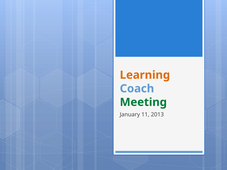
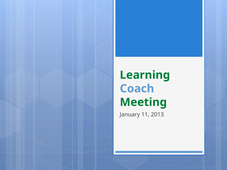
Learning colour: orange -> green
